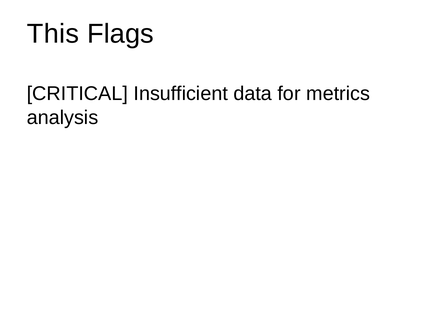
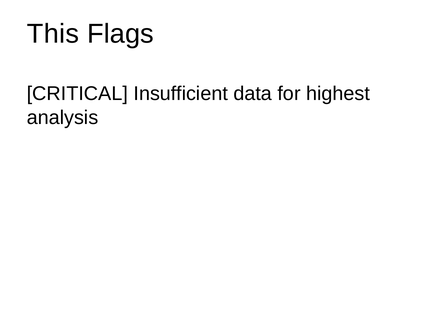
metrics: metrics -> highest
